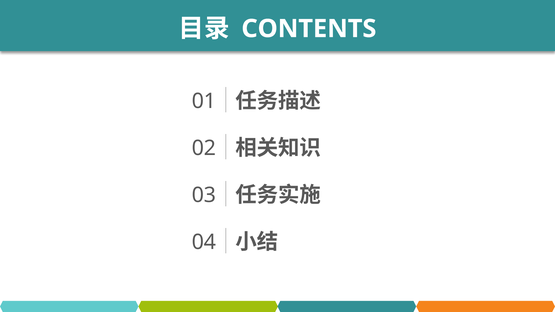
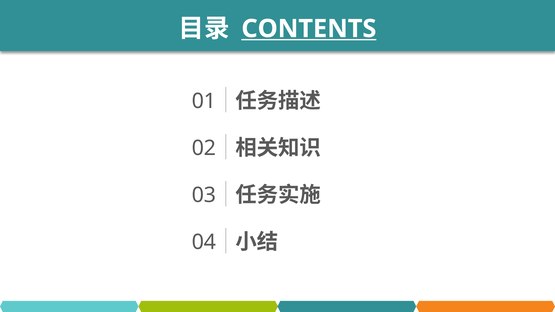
CONTENTS underline: none -> present
